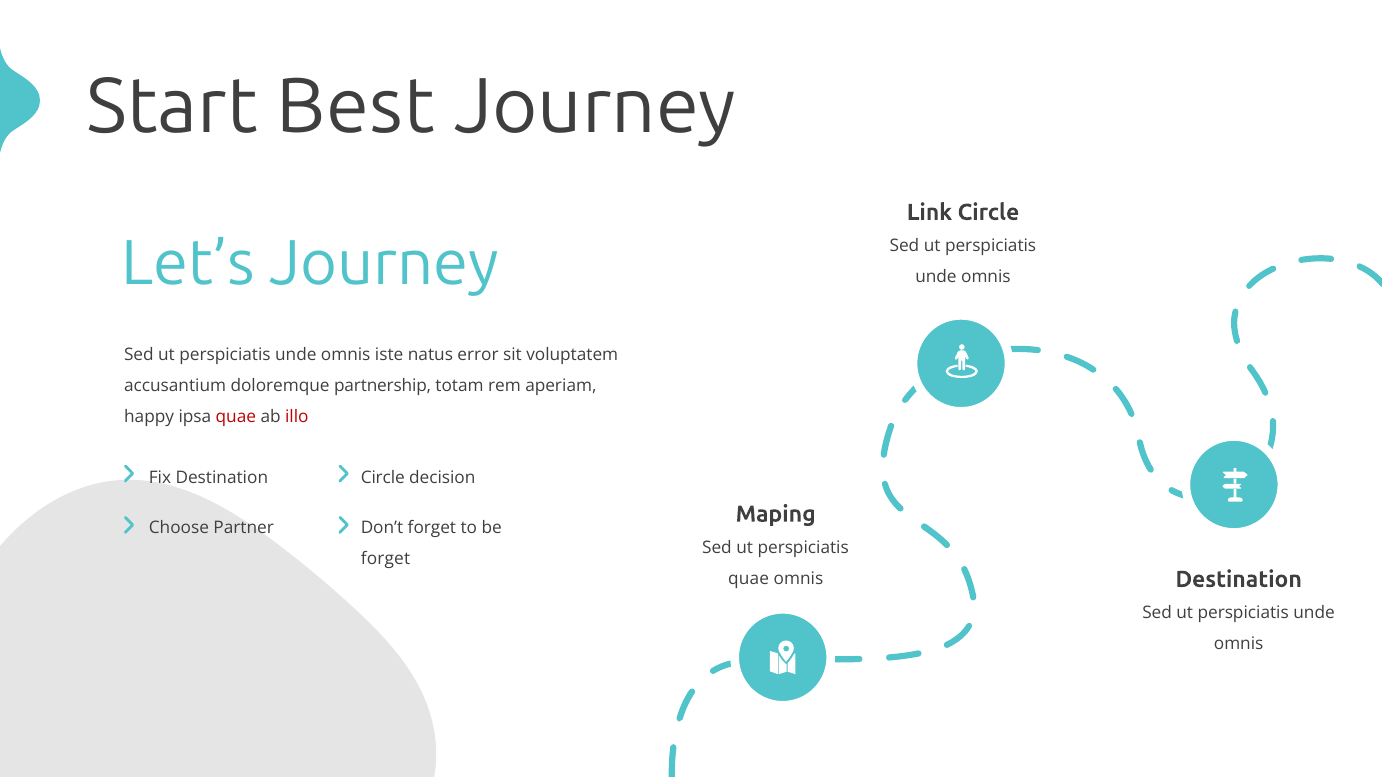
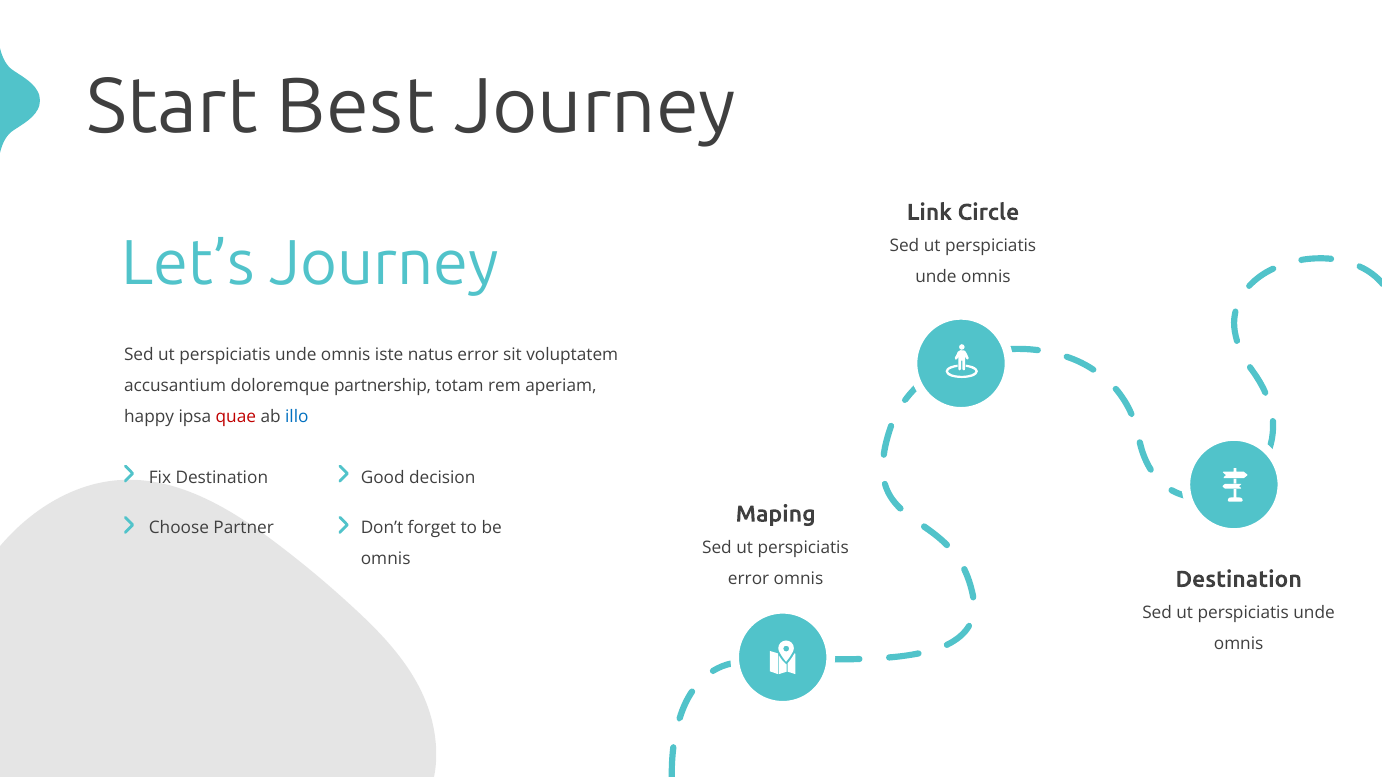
illo colour: red -> blue
Circle at (383, 478): Circle -> Good
forget at (386, 559): forget -> omnis
quae at (748, 579): quae -> error
